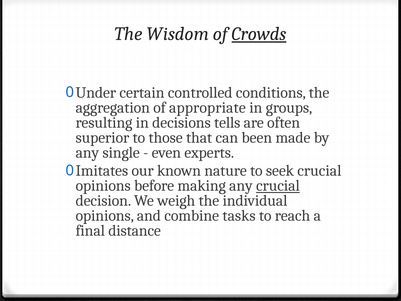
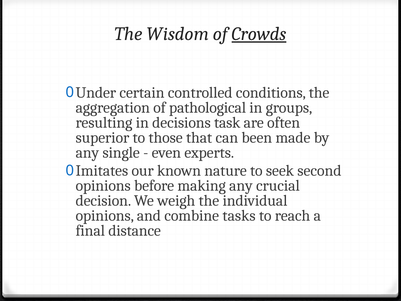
appropriate: appropriate -> pathological
tells: tells -> task
seek crucial: crucial -> second
crucial at (278, 186) underline: present -> none
